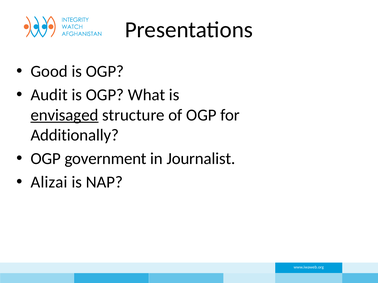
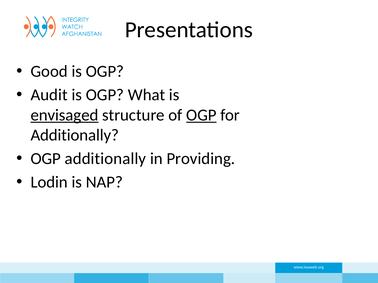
OGP at (201, 115) underline: none -> present
OGP government: government -> additionally
Journalist: Journalist -> Providing
Alizai: Alizai -> Lodin
